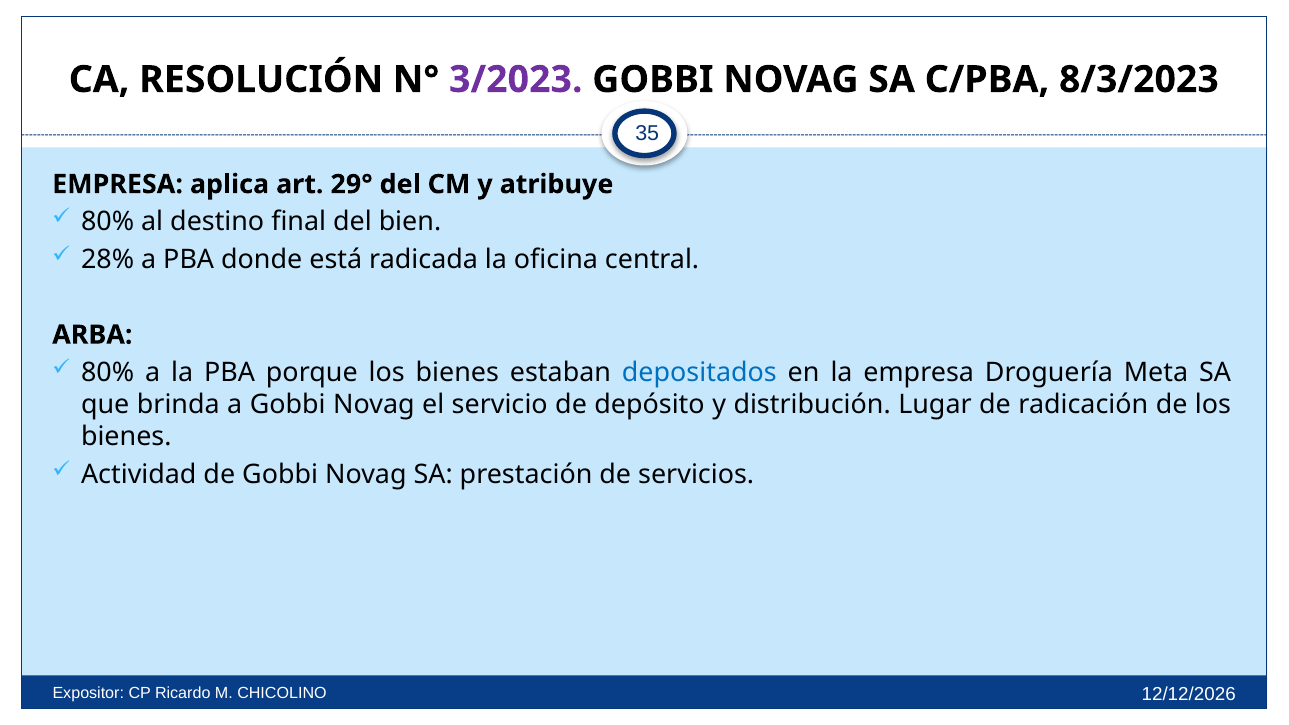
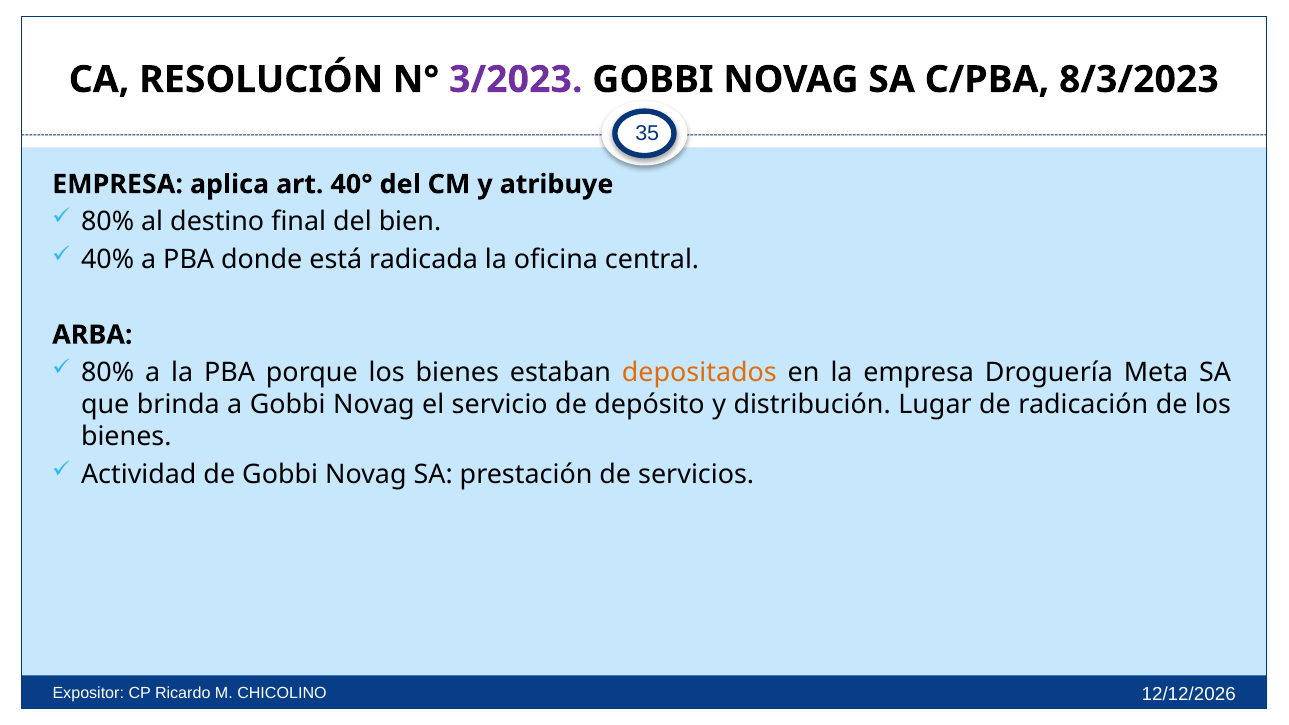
29°: 29° -> 40°
28%: 28% -> 40%
depositados colour: blue -> orange
